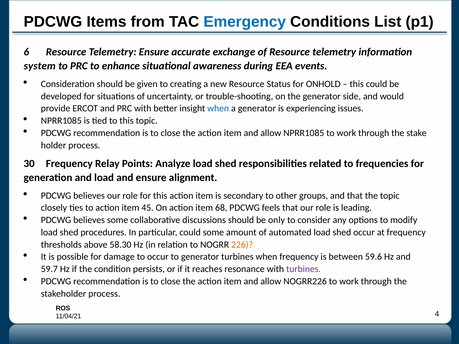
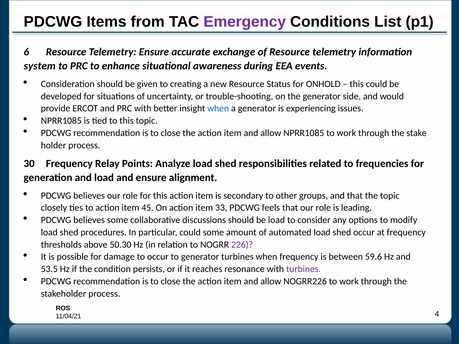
Emergency colour: blue -> purple
68: 68 -> 33
be only: only -> load
58.30: 58.30 -> 50.30
226 colour: orange -> purple
59.7: 59.7 -> 53.5
